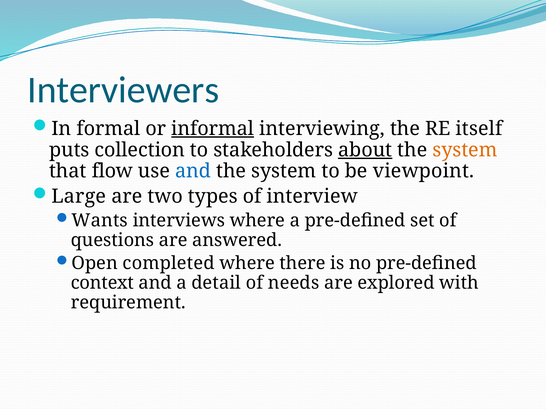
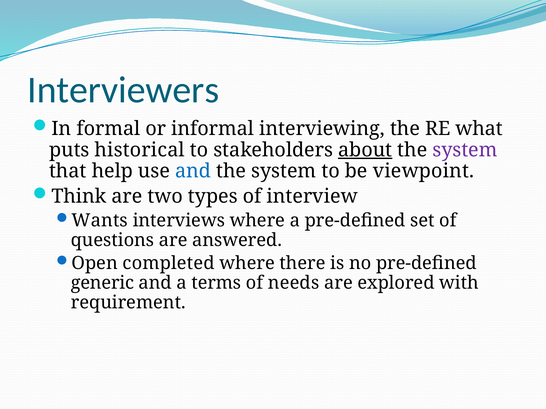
informal underline: present -> none
itself: itself -> what
collection: collection -> historical
system at (465, 150) colour: orange -> purple
flow: flow -> help
Large: Large -> Think
context: context -> generic
detail: detail -> terms
